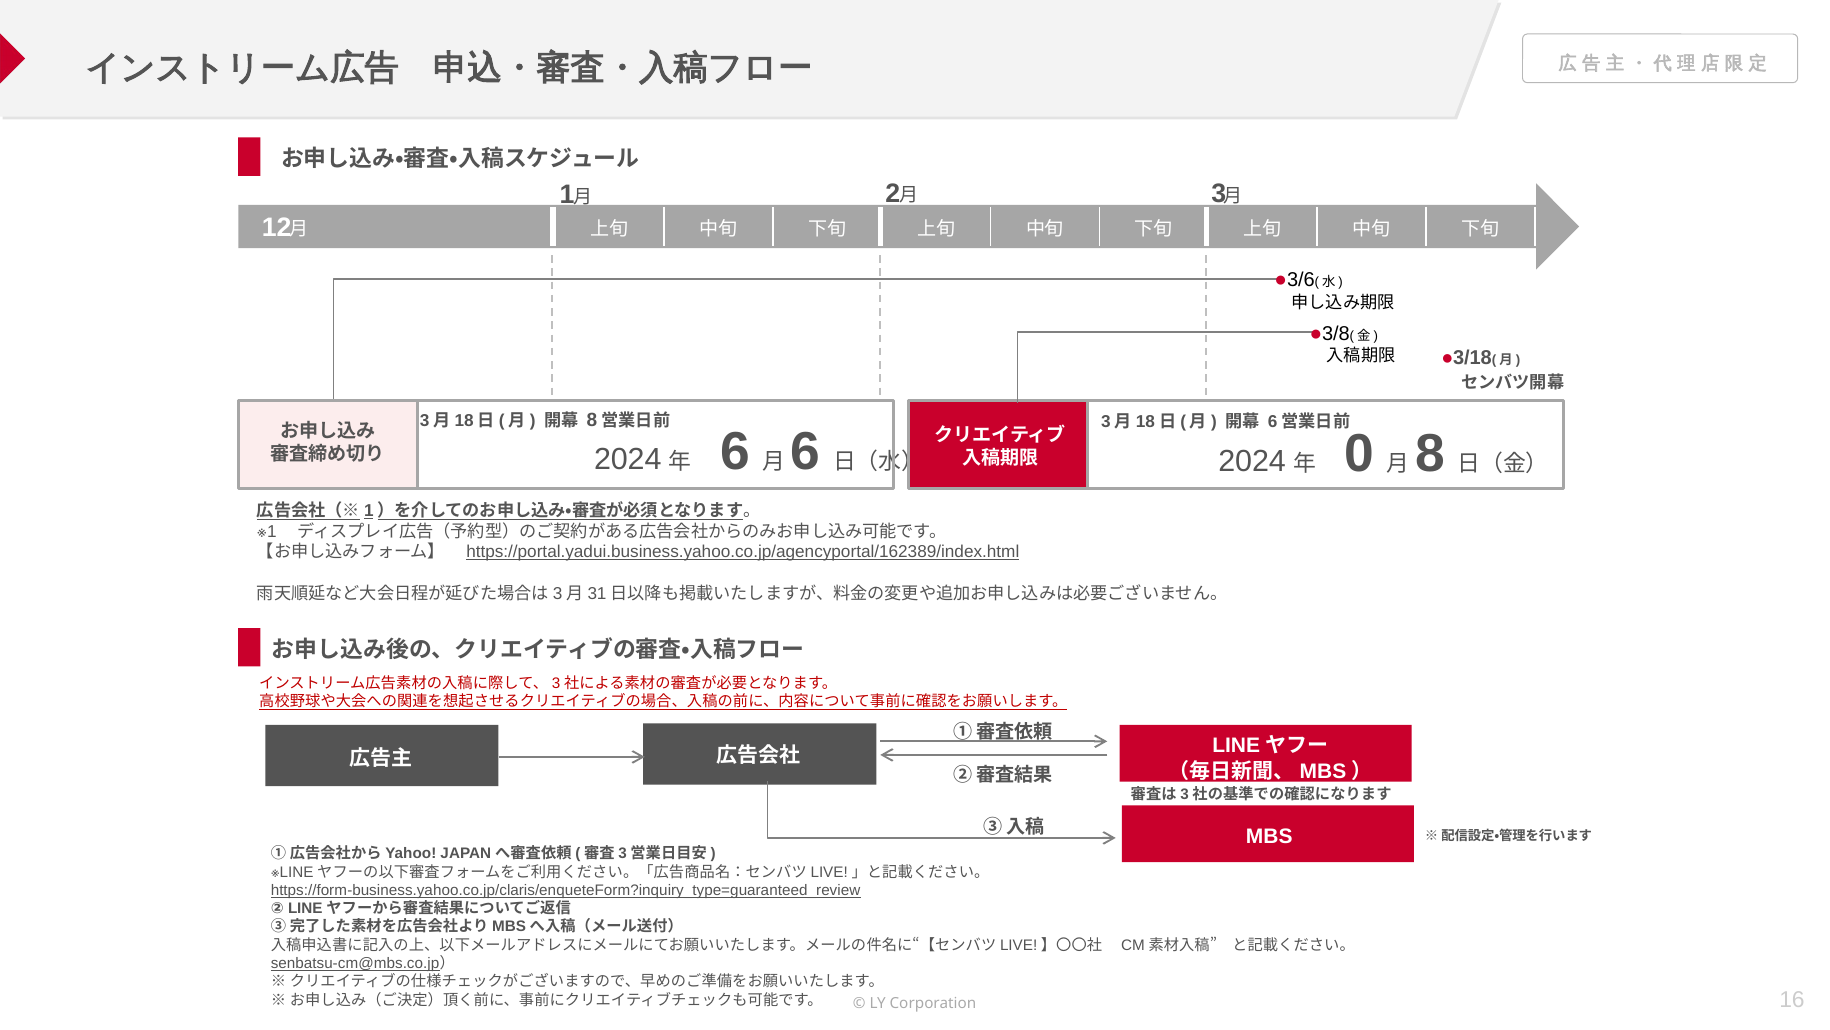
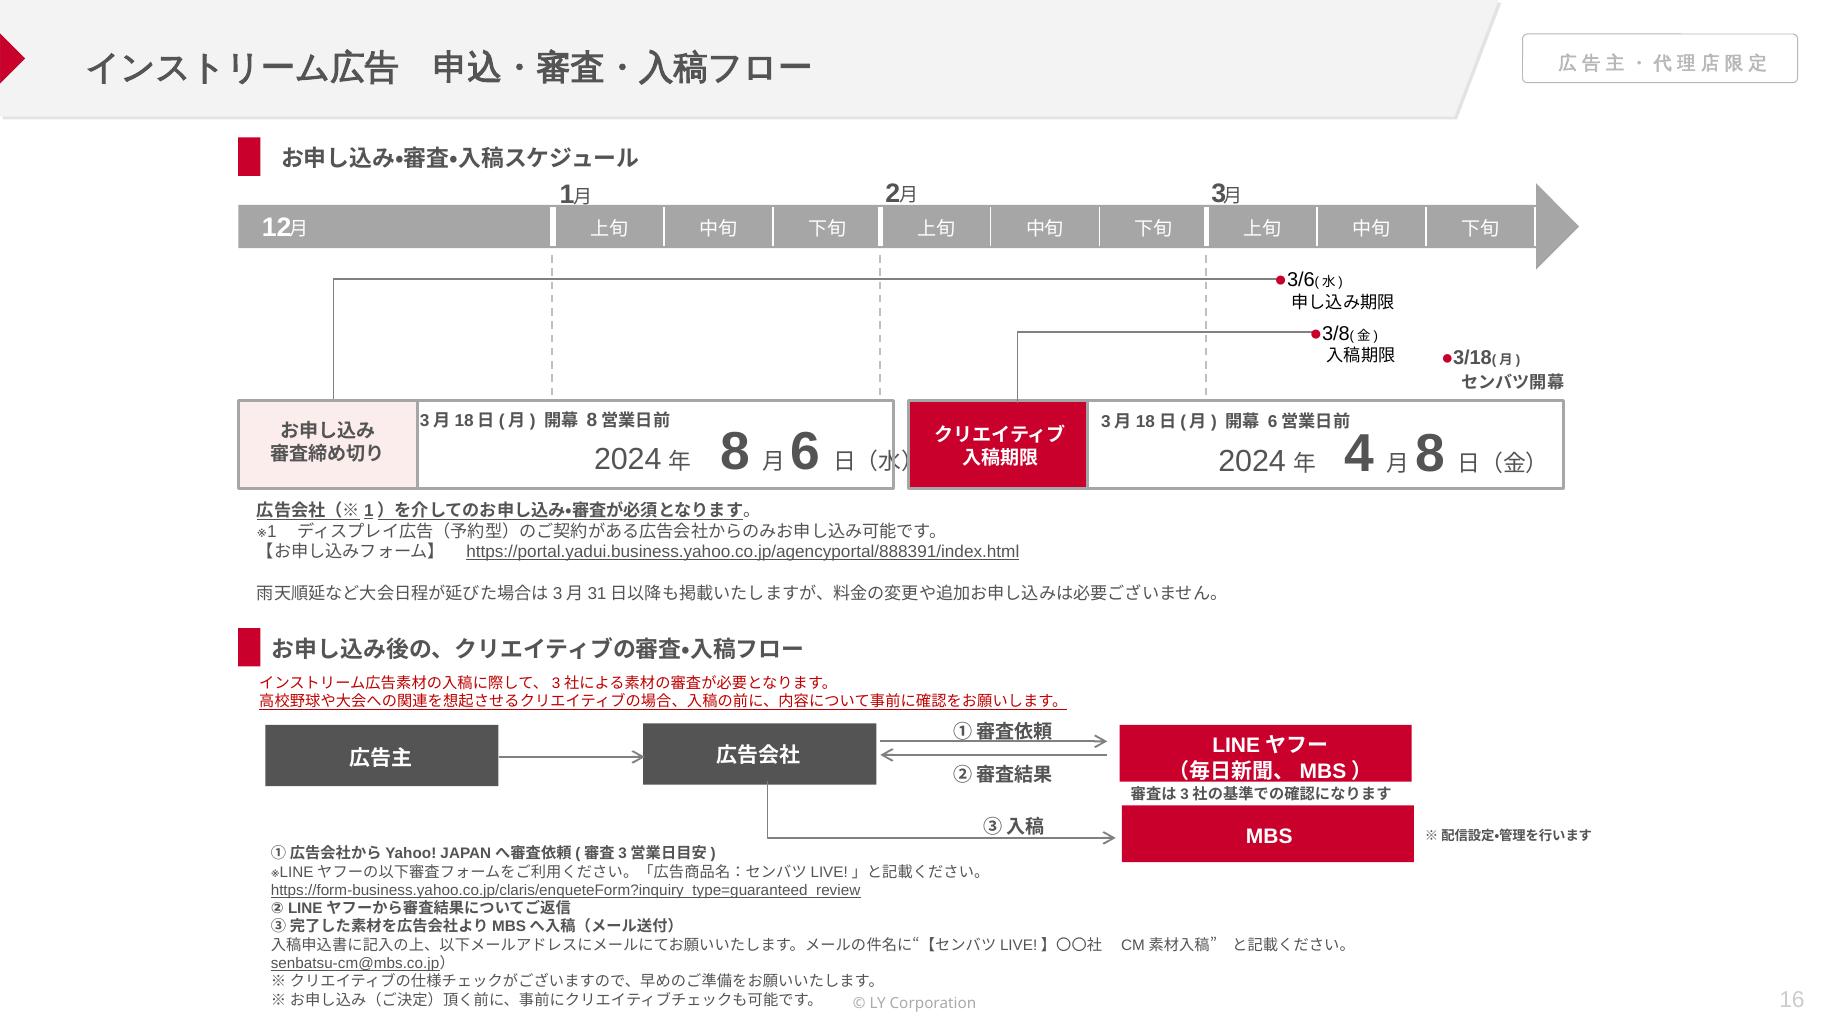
6 at (735, 452): 6 -> 8
0: 0 -> 4
https://portal.yadui.business.yahoo.co.jp/agencyportal/162389/index.html: https://portal.yadui.business.yahoo.co.jp/agencyportal/162389/index.html -> https://portal.yadui.business.yahoo.co.jp/agencyportal/888391/index.html
